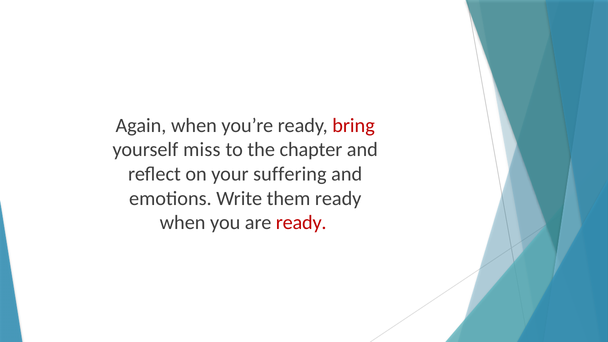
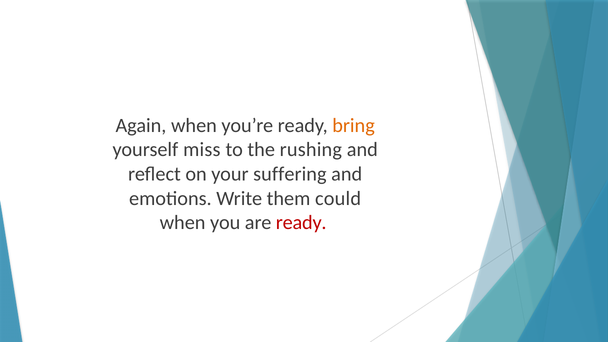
bring colour: red -> orange
chapter: chapter -> rushing
them ready: ready -> could
